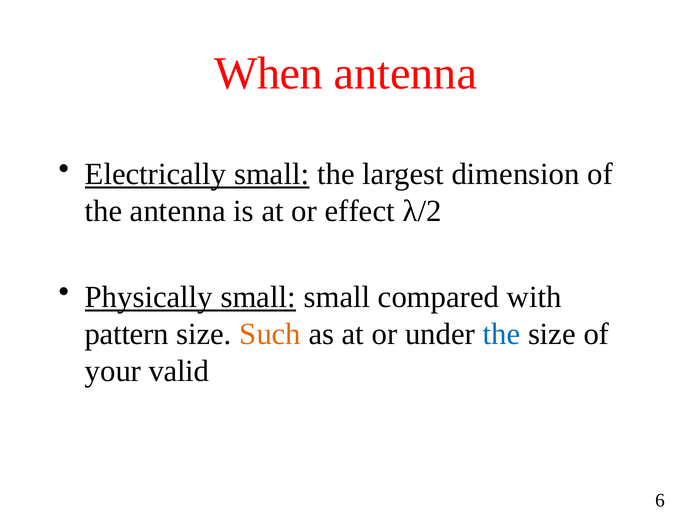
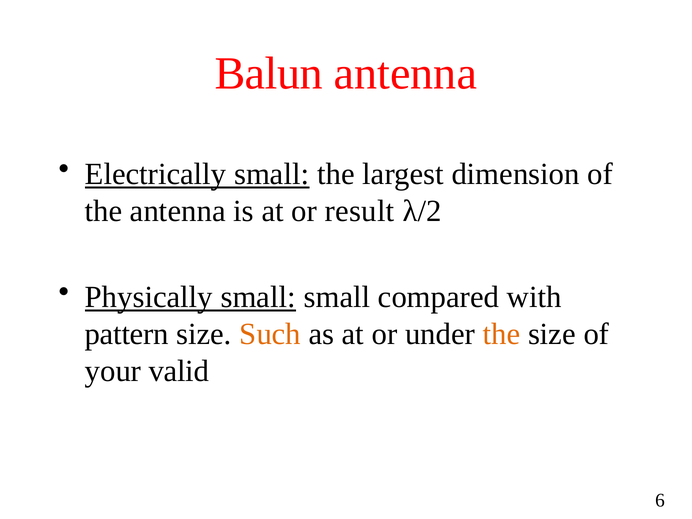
When: When -> Balun
effect: effect -> result
the at (501, 334) colour: blue -> orange
